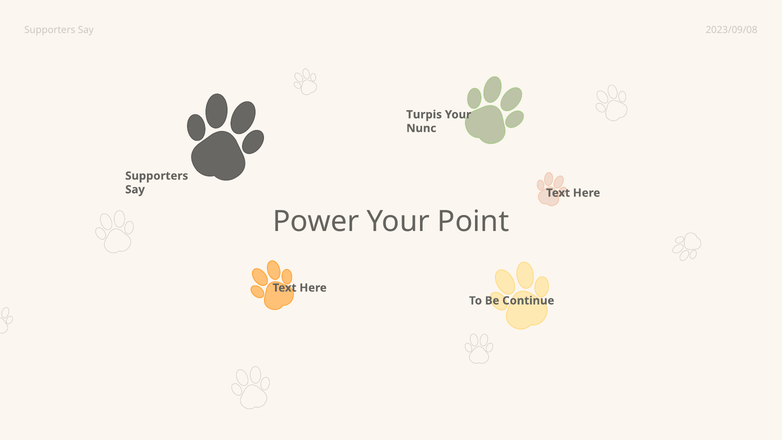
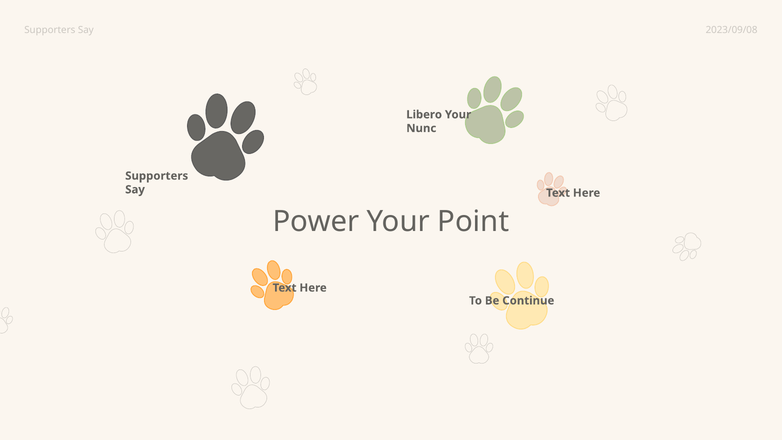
Turpis: Turpis -> Libero
